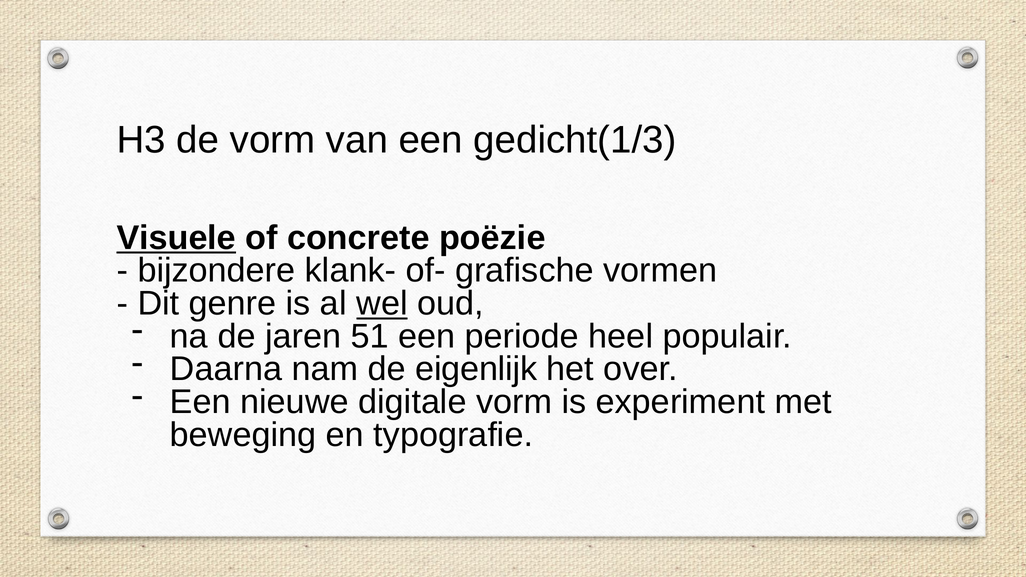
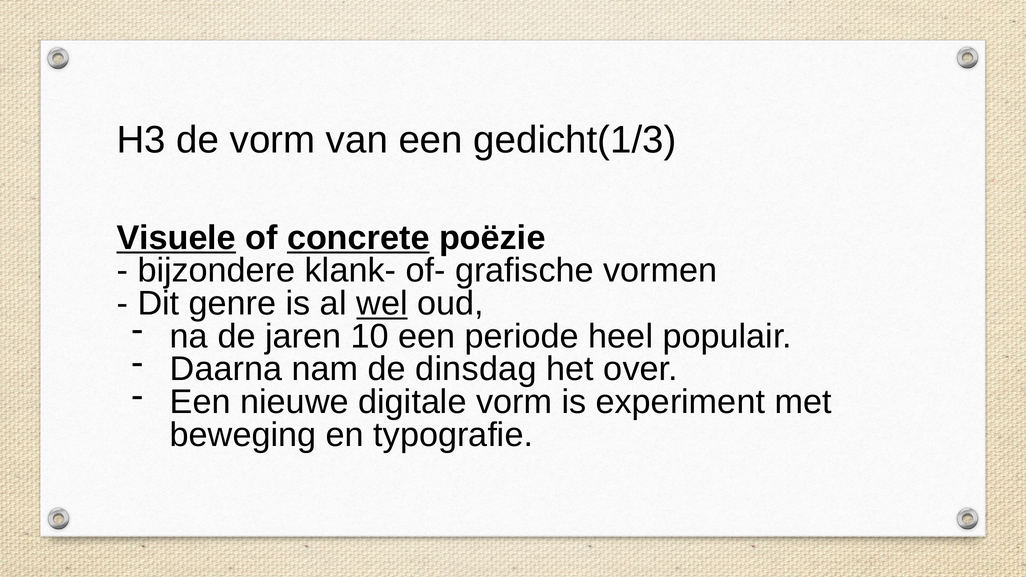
concrete underline: none -> present
51: 51 -> 10
eigenlijk: eigenlijk -> dinsdag
